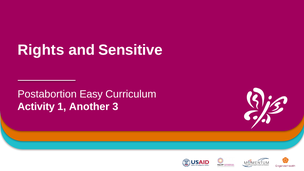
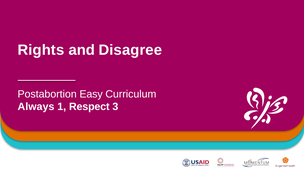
Sensitive: Sensitive -> Disagree
Activity: Activity -> Always
Another: Another -> Respect
